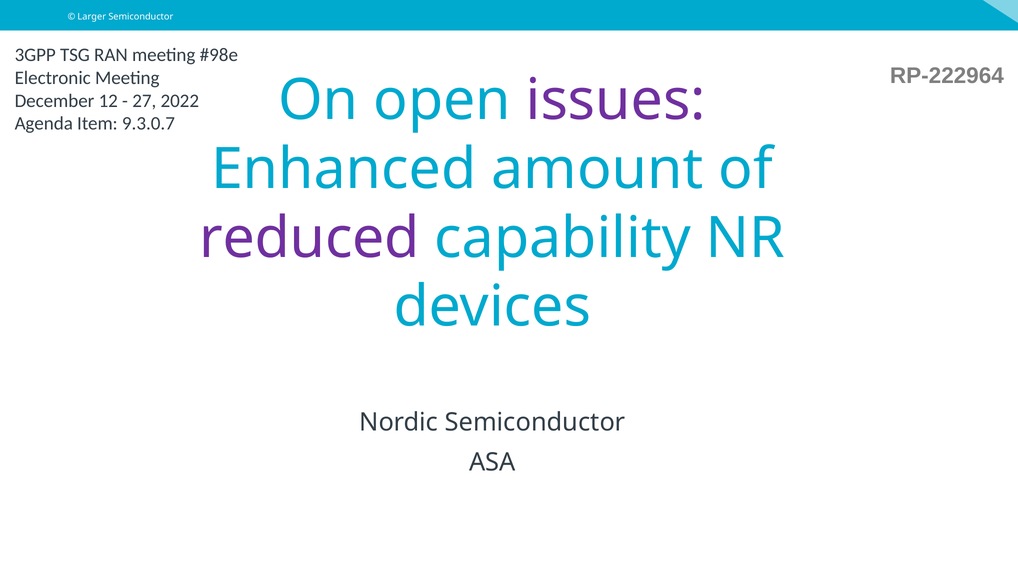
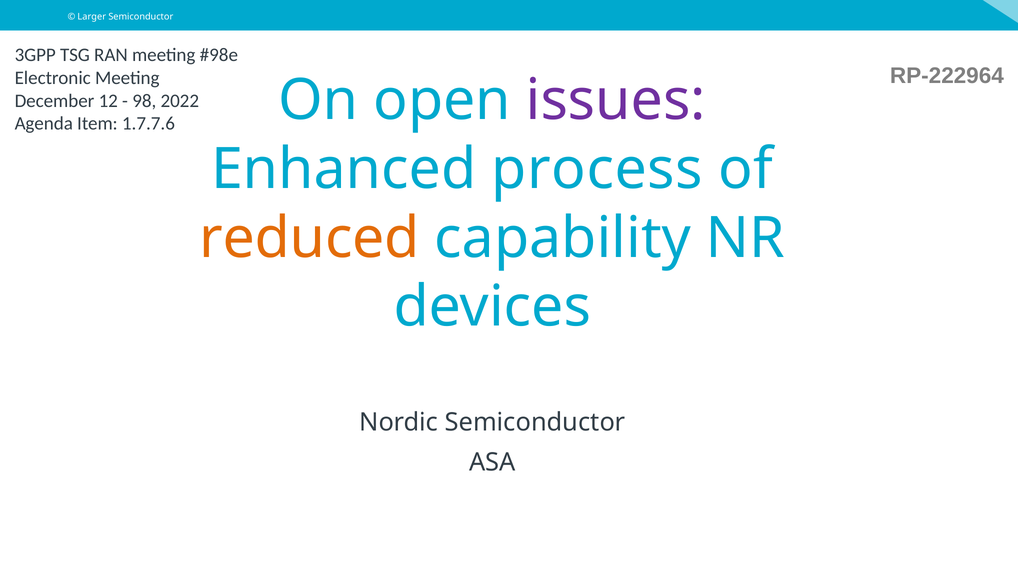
27: 27 -> 98
9.3.0.7: 9.3.0.7 -> 1.7.7.6
amount: amount -> process
reduced colour: purple -> orange
